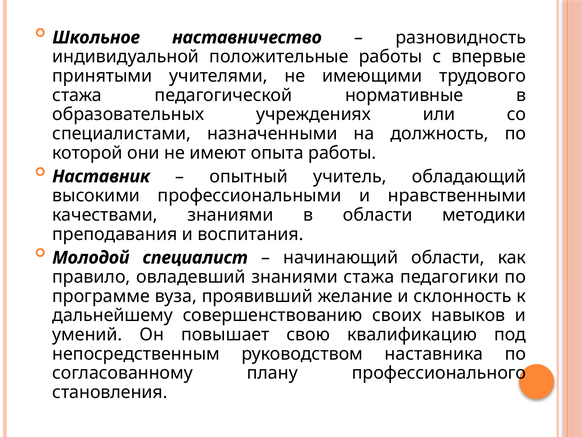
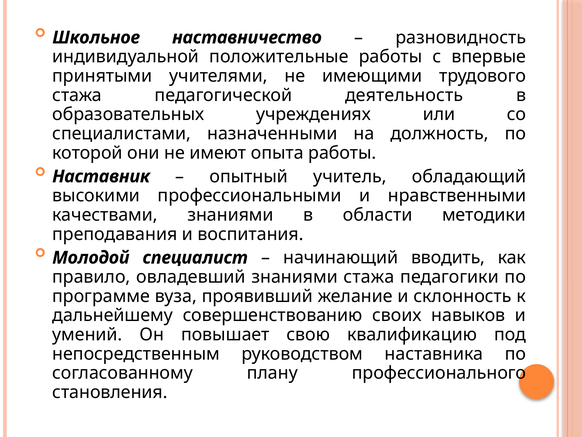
нормативные: нормативные -> деятельность
начинающий области: области -> вводить
